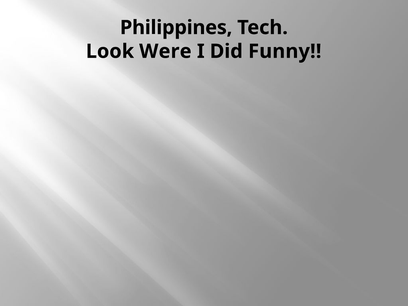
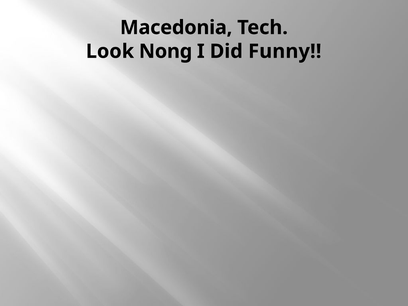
Philippines: Philippines -> Macedonia
Were: Were -> Nong
